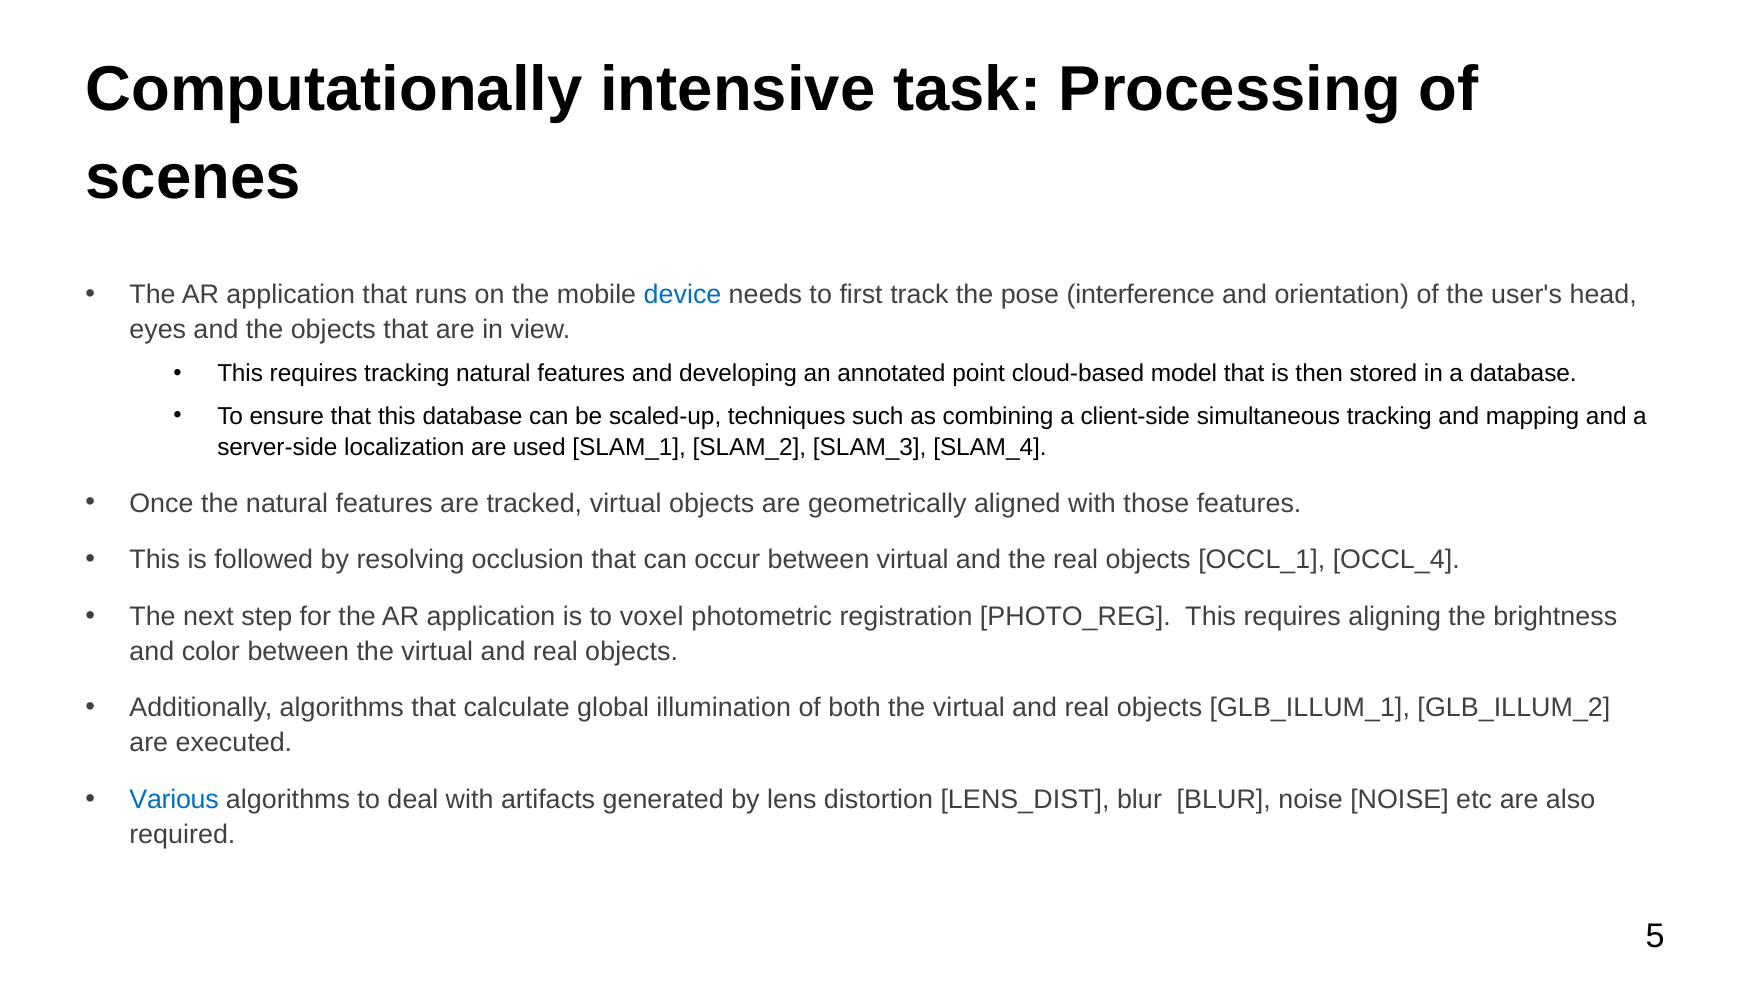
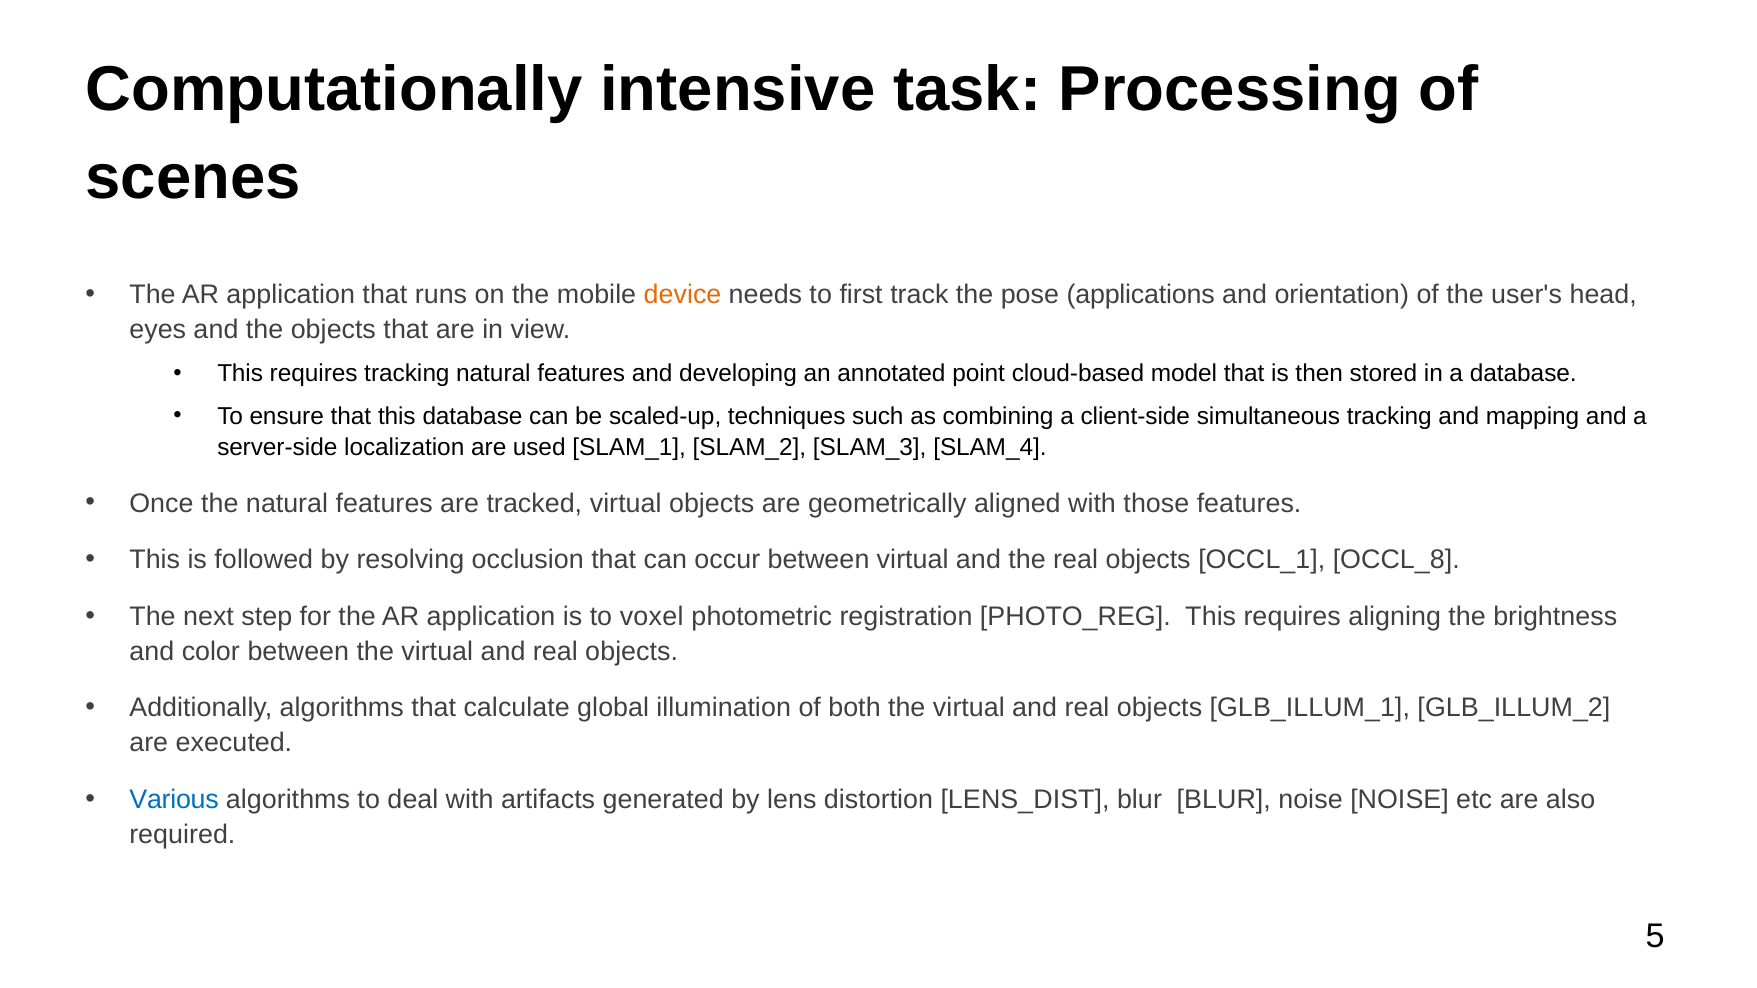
device colour: blue -> orange
interference: interference -> applications
OCCL_4: OCCL_4 -> OCCL_8
